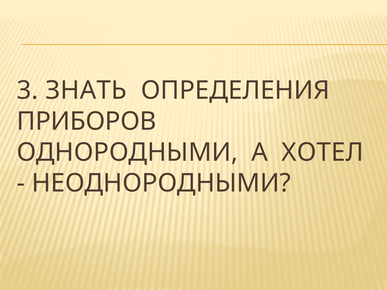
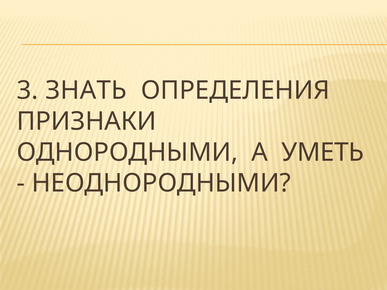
ПРИБОРОВ: ПРИБОРОВ -> ПРИЗНАКИ
ХОТЕЛ: ХОТЕЛ -> УМЕТЬ
